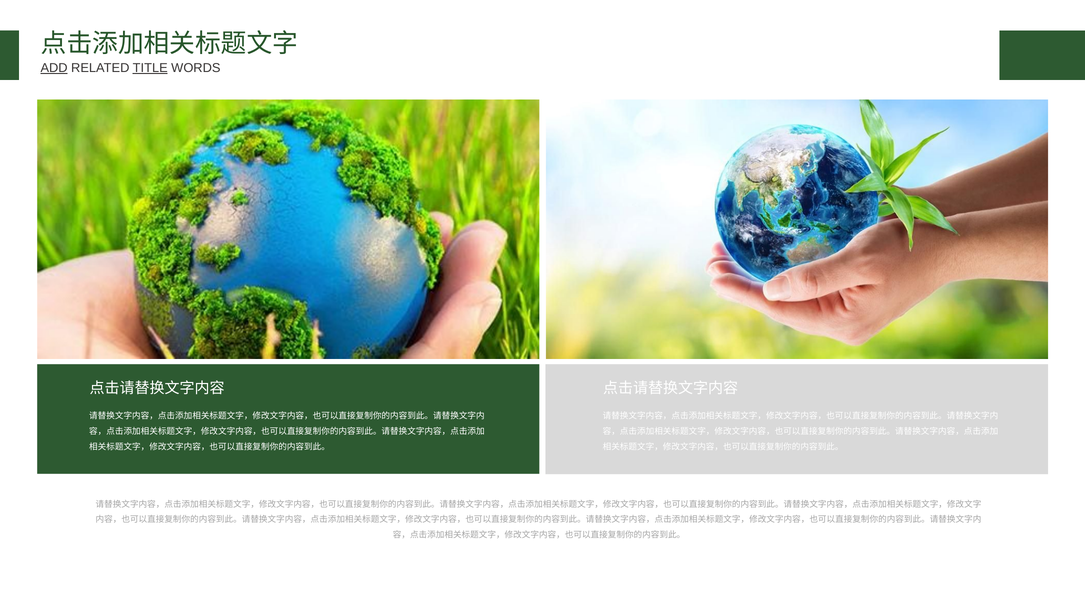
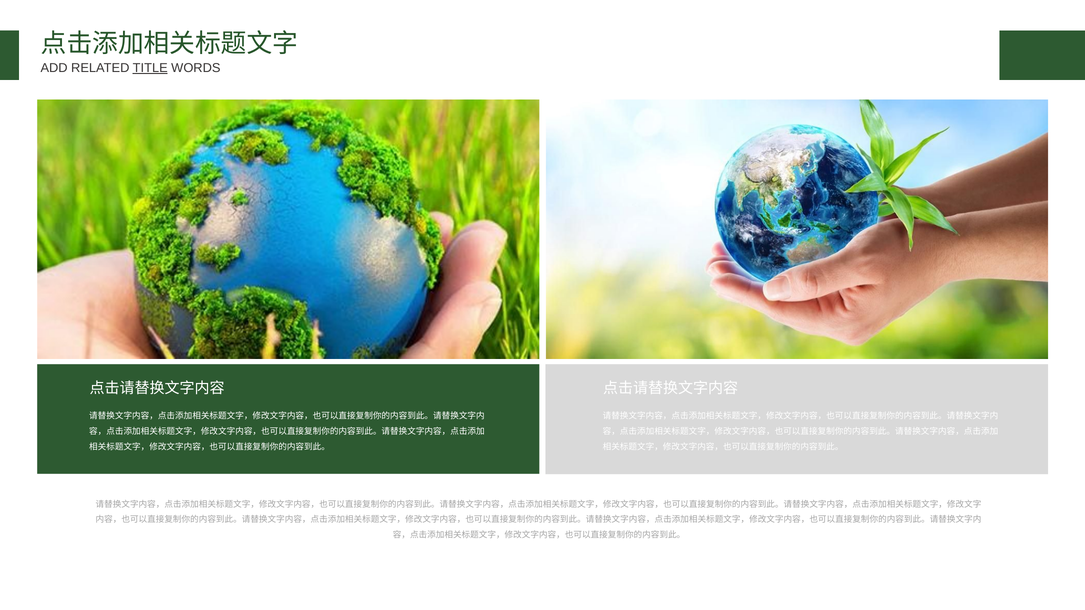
ADD underline: present -> none
